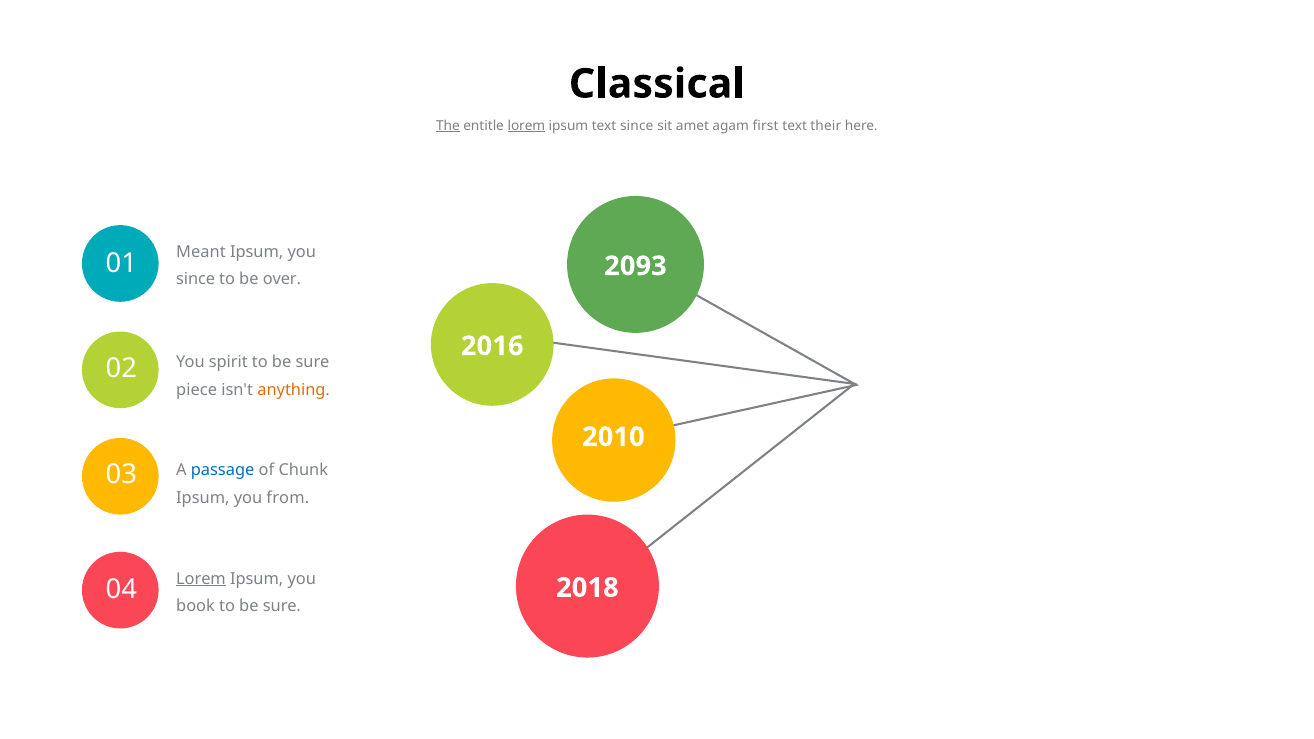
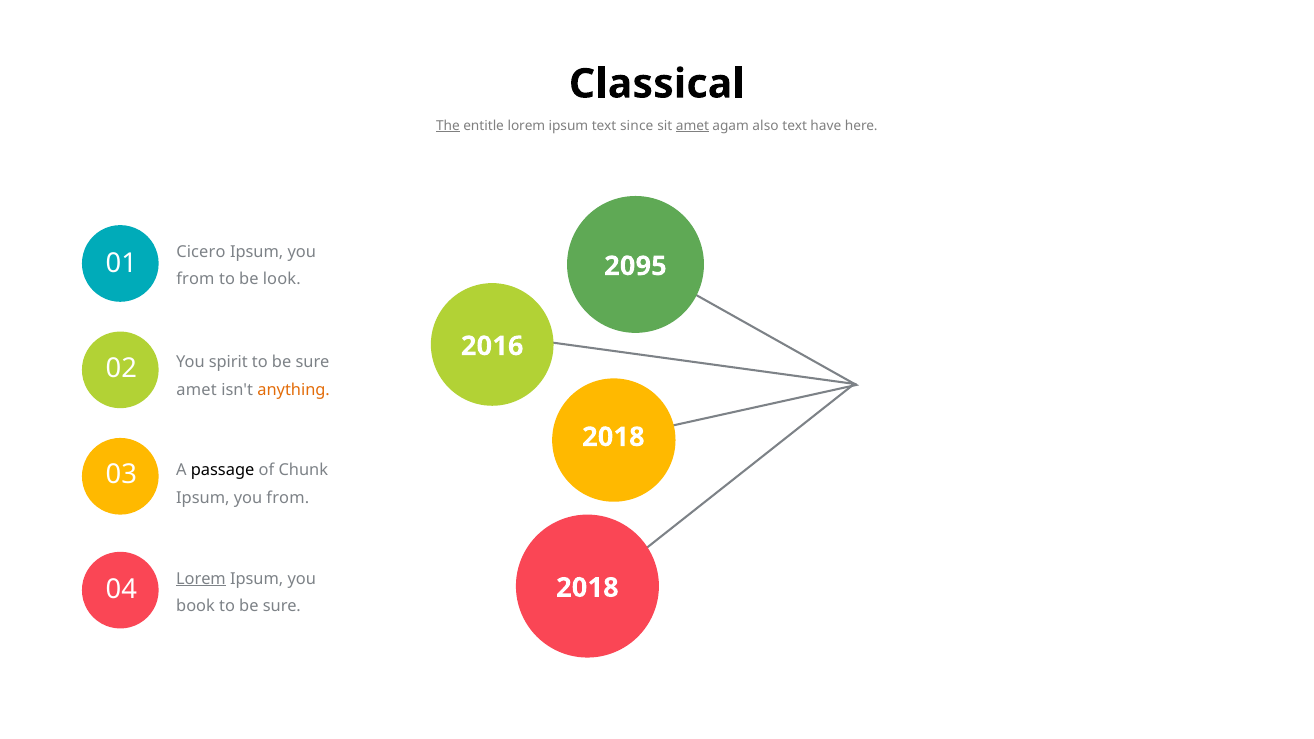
lorem at (526, 126) underline: present -> none
amet at (692, 126) underline: none -> present
first: first -> also
their: their -> have
Meant: Meant -> Cicero
2093: 2093 -> 2095
since at (196, 280): since -> from
over: over -> look
piece at (197, 390): piece -> amet
2010 at (613, 437): 2010 -> 2018
passage colour: blue -> black
